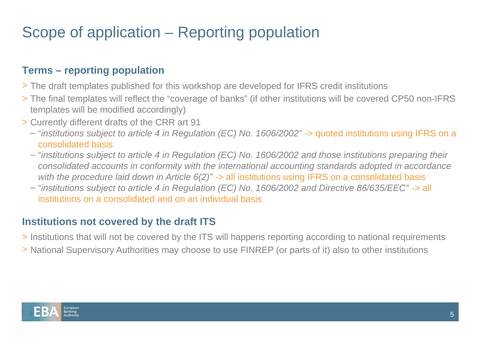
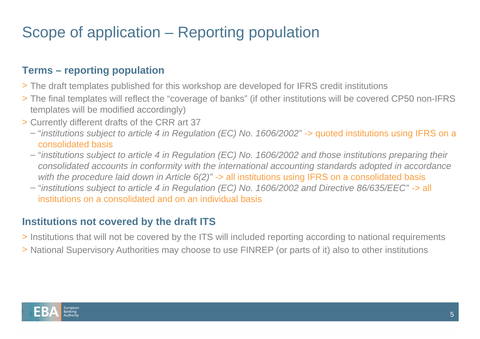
91: 91 -> 37
happens: happens -> included
